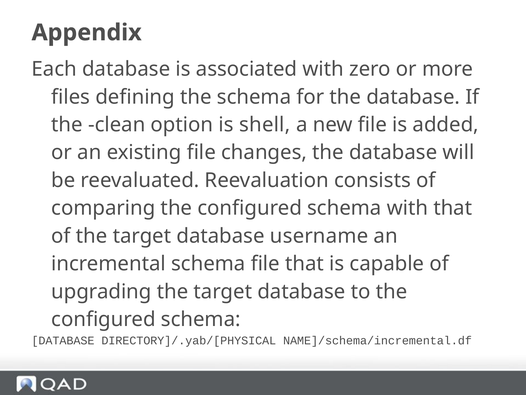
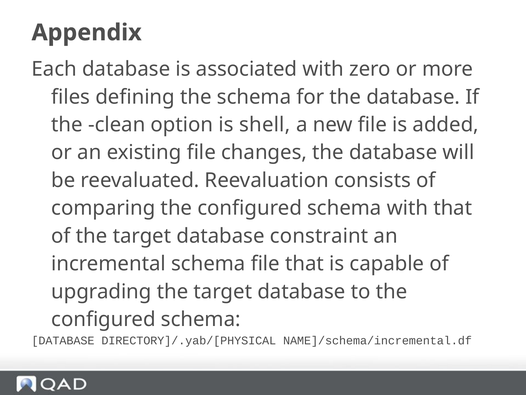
username: username -> constraint
